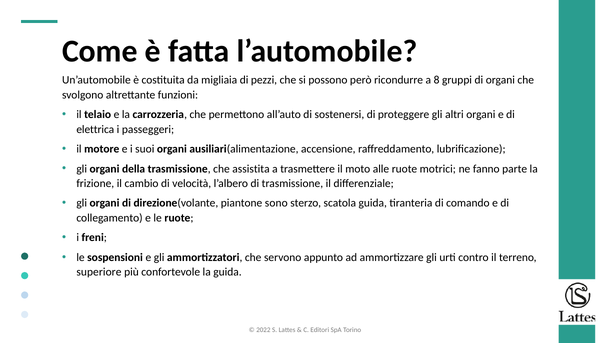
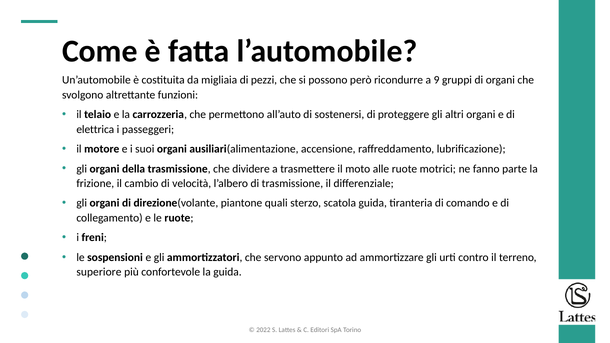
8: 8 -> 9
assistita: assistita -> dividere
sono: sono -> quali
